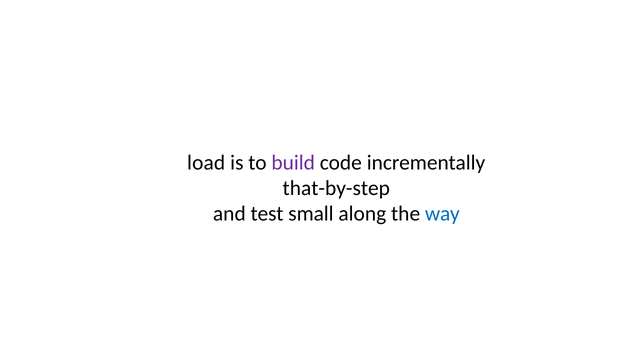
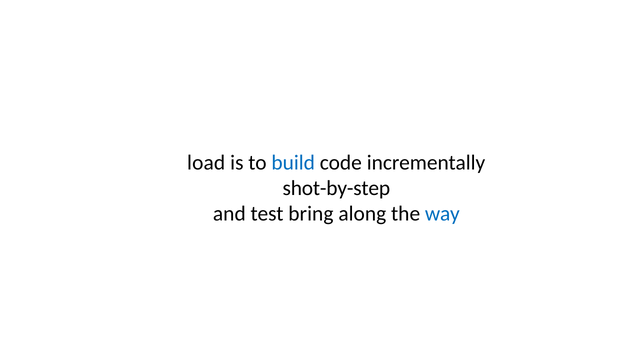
build colour: purple -> blue
that-by-step: that-by-step -> shot-by-step
small: small -> bring
